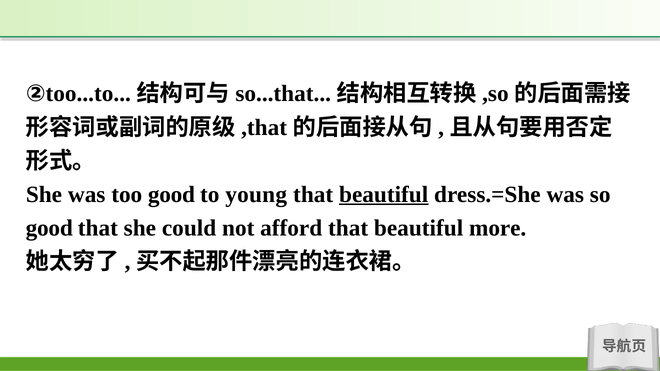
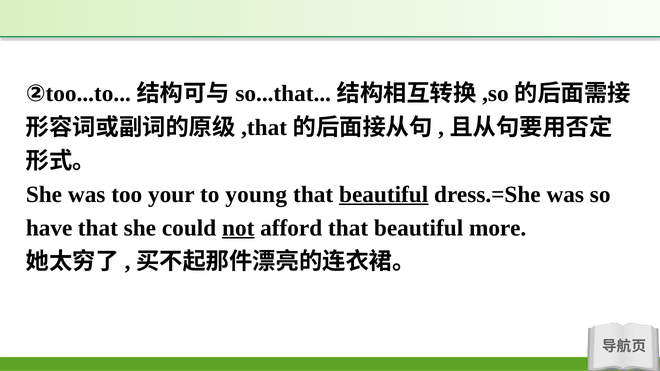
too good: good -> your
good at (49, 228): good -> have
not underline: none -> present
